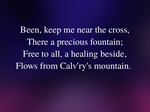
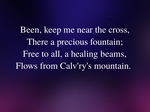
beside: beside -> beams
